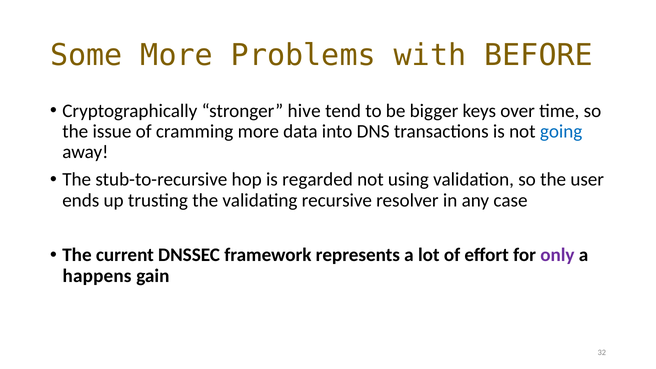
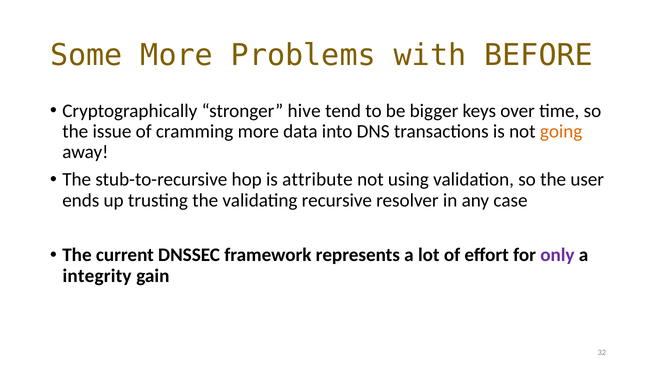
going colour: blue -> orange
regarded: regarded -> attribute
happens: happens -> integrity
